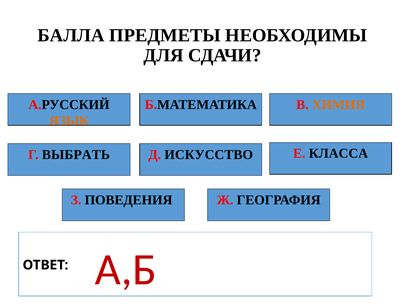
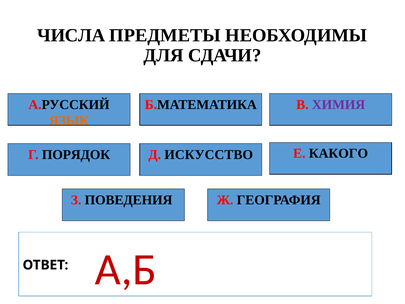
БАЛЛА: БАЛЛА -> ЧИСЛА
ХИМИЯ colour: orange -> purple
ВЫБРАТЬ: ВЫБРАТЬ -> ПОРЯДОК
КЛАССА: КЛАССА -> КАКОГО
